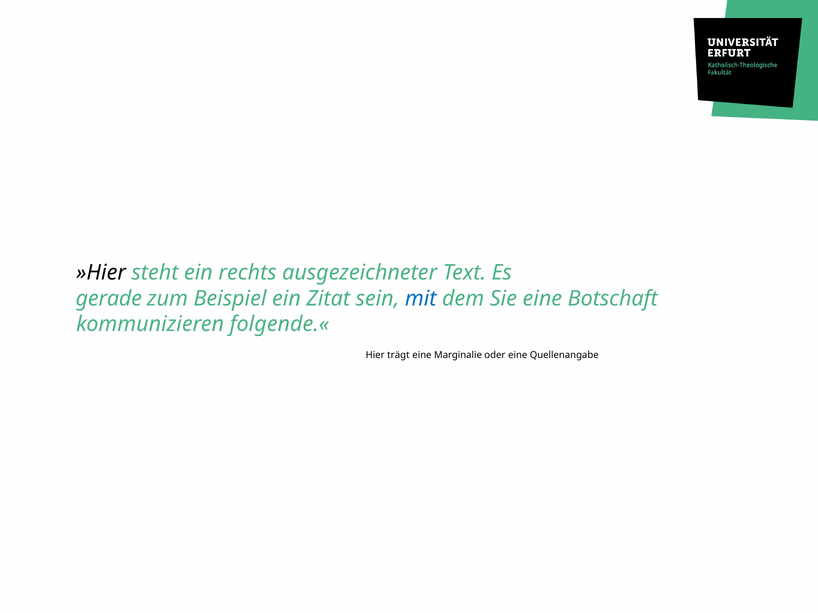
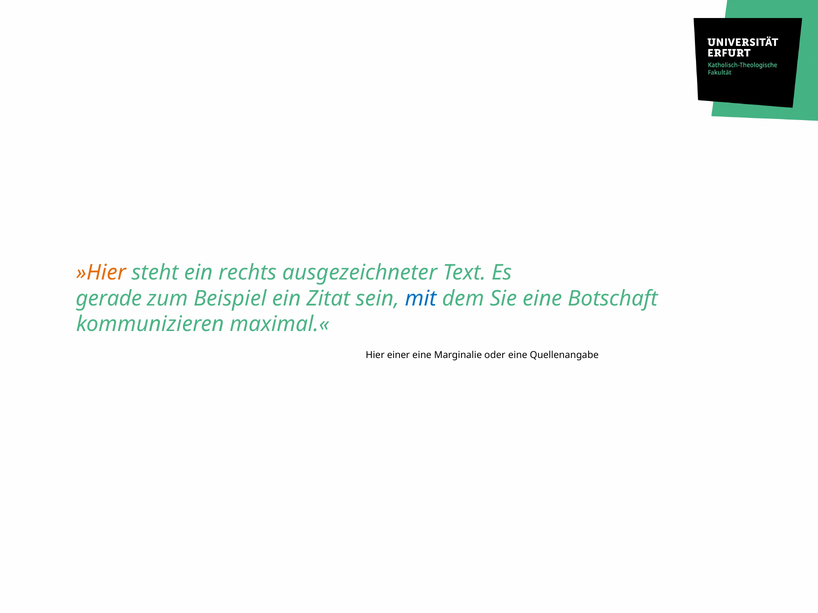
»Hier colour: black -> orange
folgende.«: folgende.« -> maximal.«
trägt: trägt -> einer
